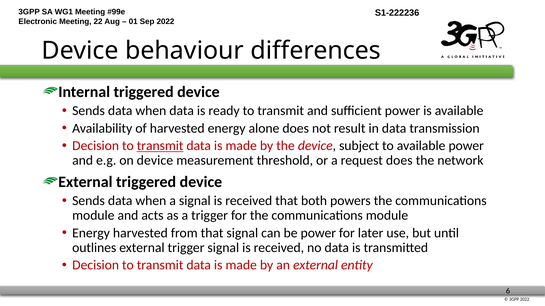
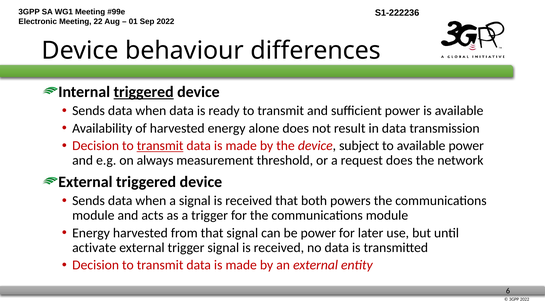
triggered at (144, 92) underline: none -> present
on device: device -> always
outlines: outlines -> activate
